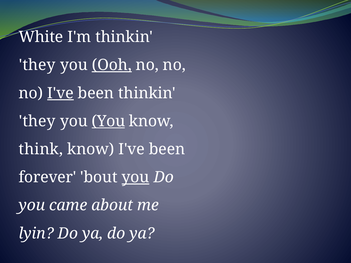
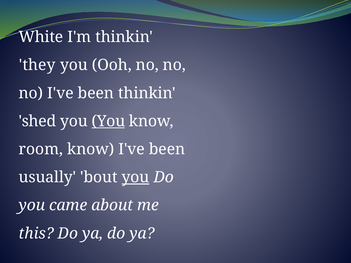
Ooh underline: present -> none
I've at (60, 93) underline: present -> none
they at (37, 121): they -> shed
think: think -> room
forever: forever -> usually
lyin: lyin -> this
